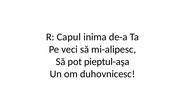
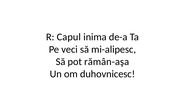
pieptul-aşa: pieptul-aşa -> rămân-aşa
